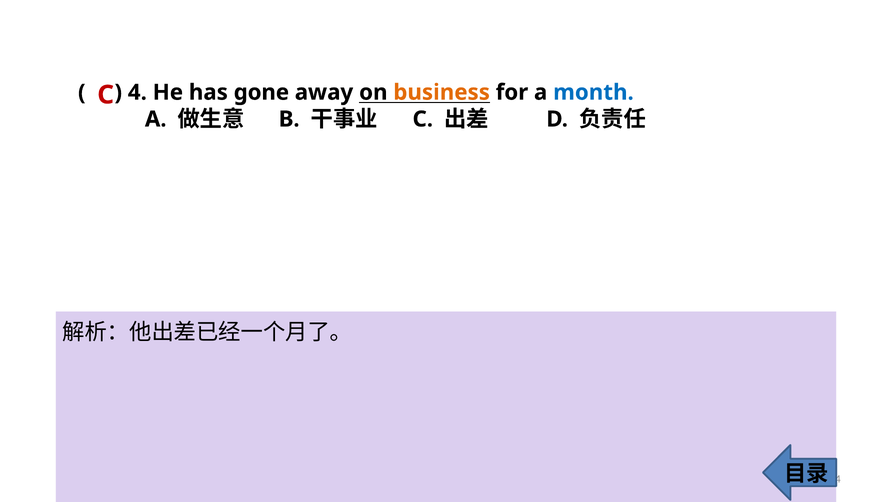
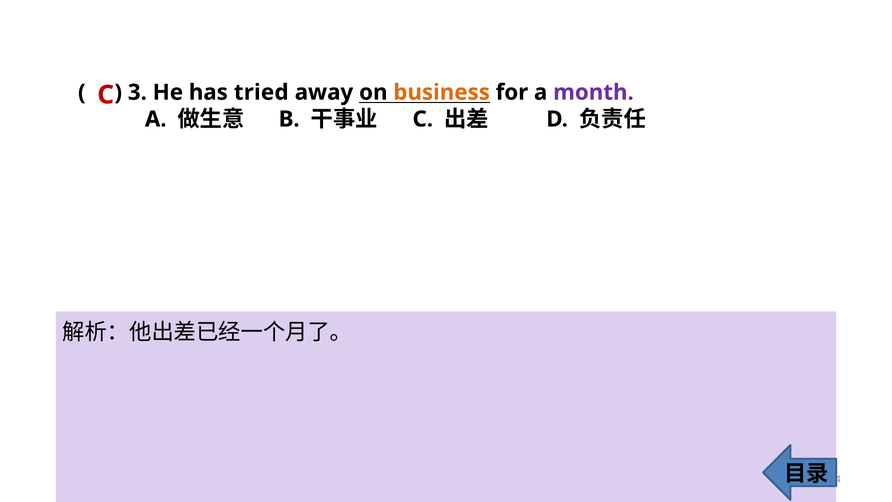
4: 4 -> 3
gone: gone -> tried
month colour: blue -> purple
